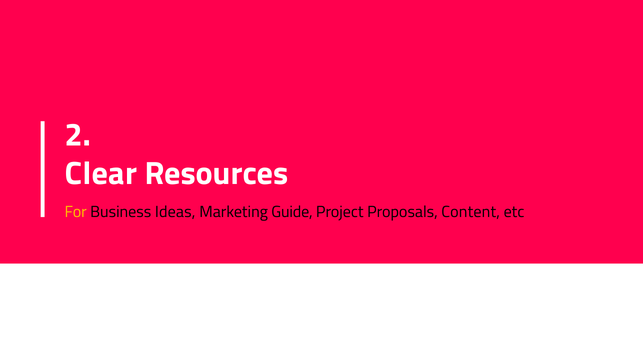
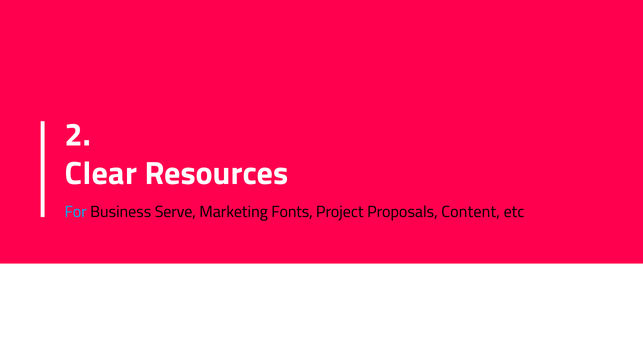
For colour: yellow -> light blue
Ideas: Ideas -> Serve
Guide: Guide -> Fonts
